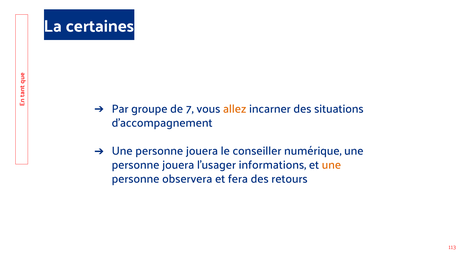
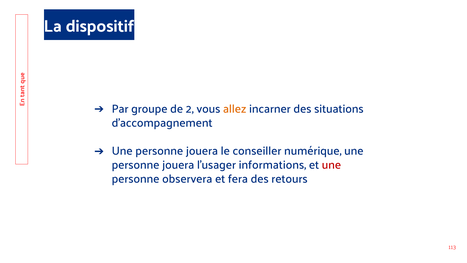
certaines: certaines -> dispositif
7: 7 -> 2
une at (331, 165) colour: orange -> red
